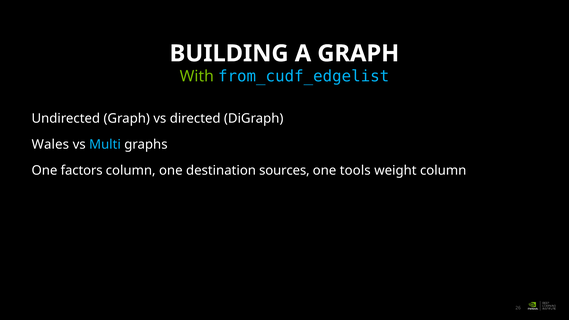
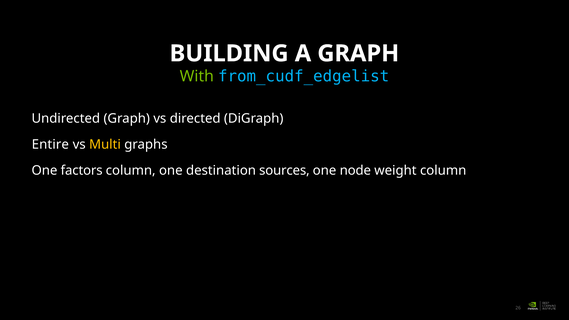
Wales: Wales -> Entire
Multi colour: light blue -> yellow
tools: tools -> node
